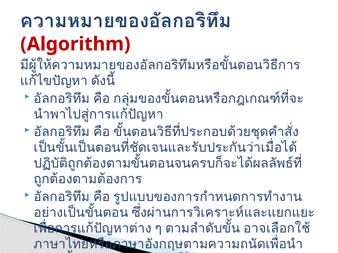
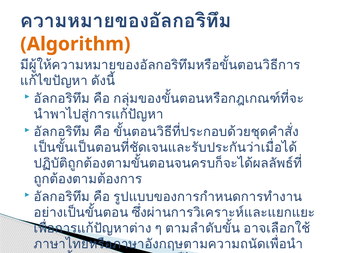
Algorithm colour: red -> orange
